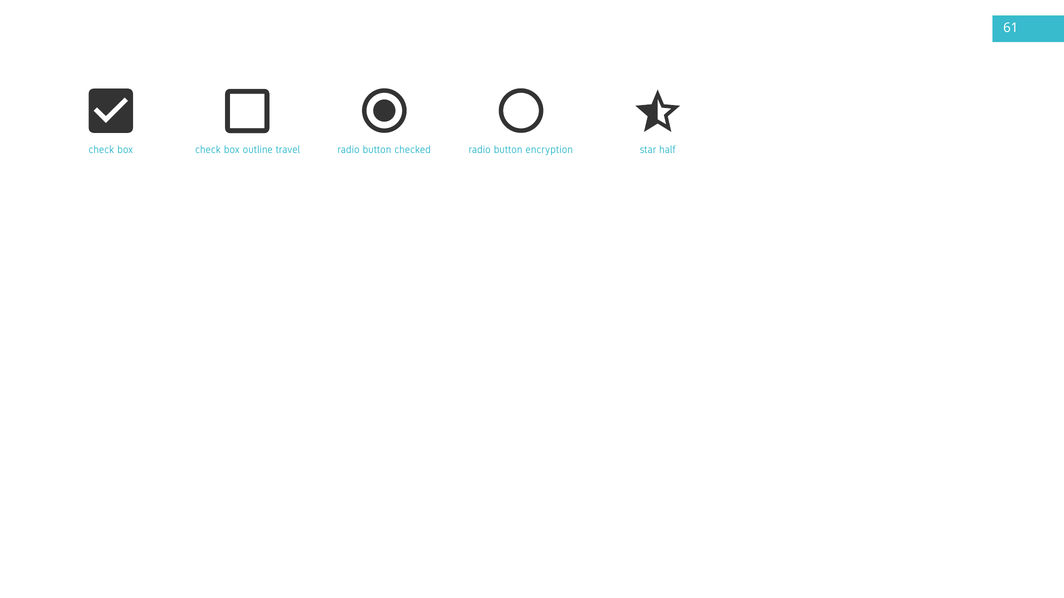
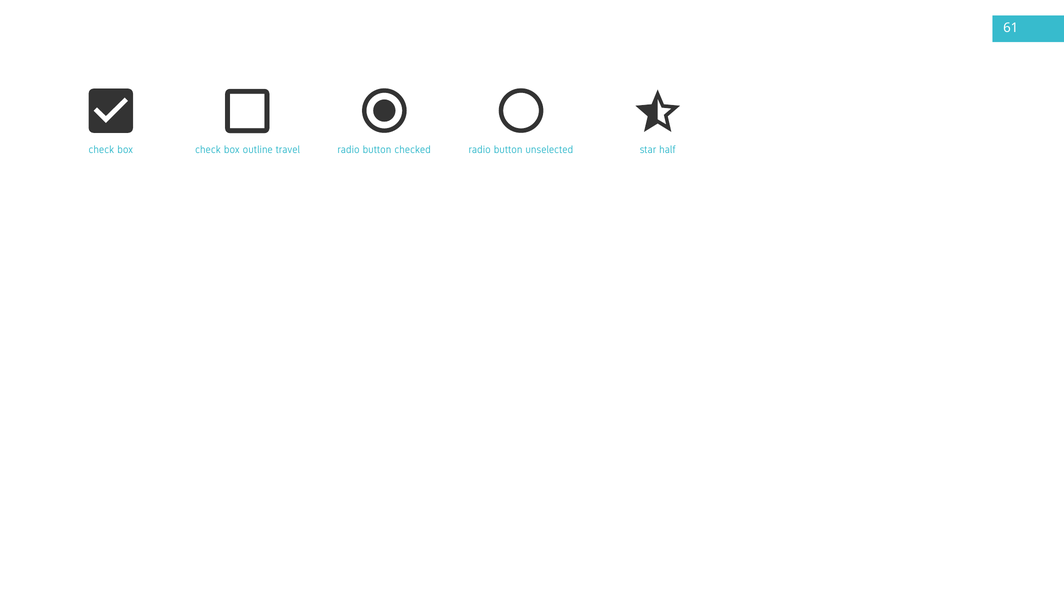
encryption: encryption -> unselected
